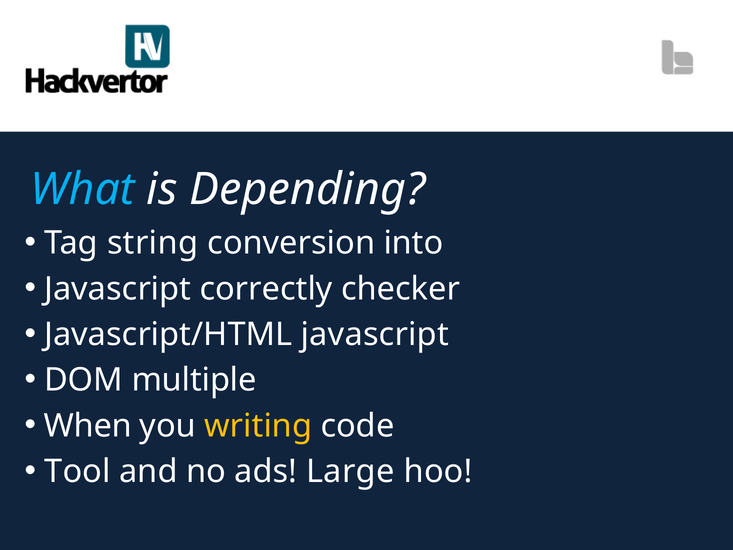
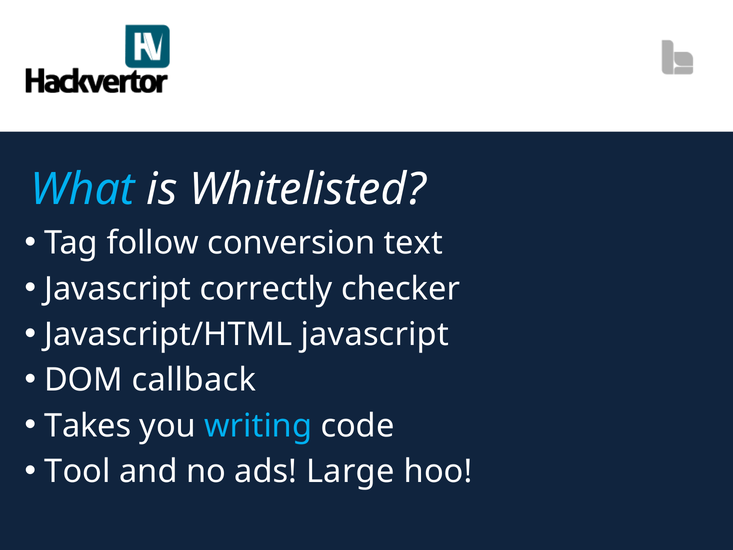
Depending: Depending -> Whitelisted
string: string -> follow
into: into -> text
multiple: multiple -> callback
When: When -> Takes
writing colour: yellow -> light blue
